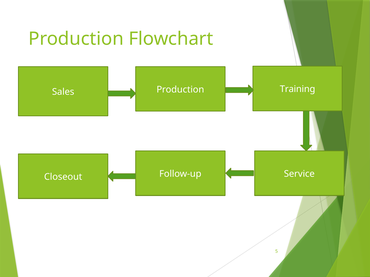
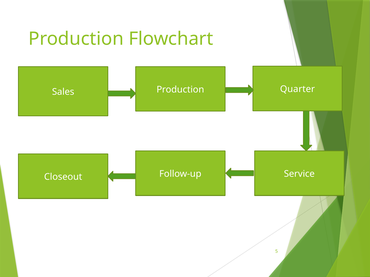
Training: Training -> Quarter
